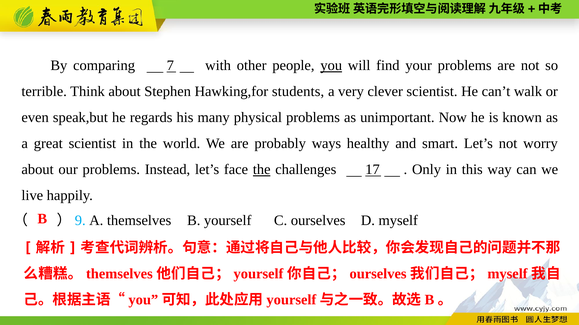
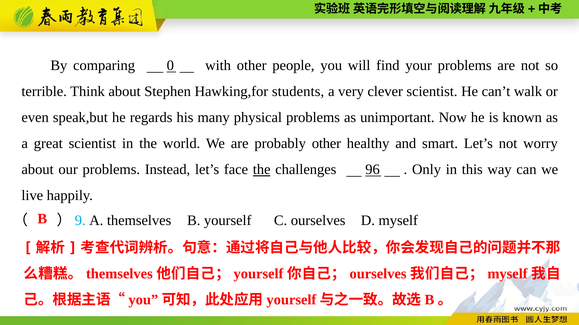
7: 7 -> 0
you underline: present -> none
probably ways: ways -> other
17: 17 -> 96
